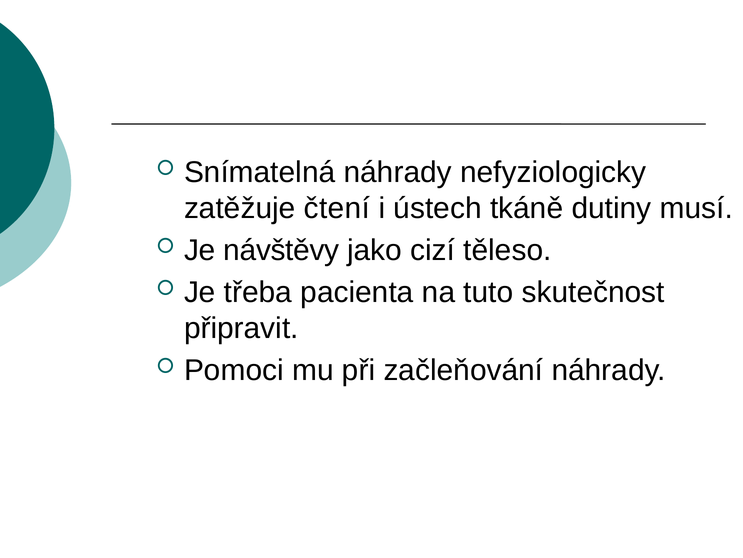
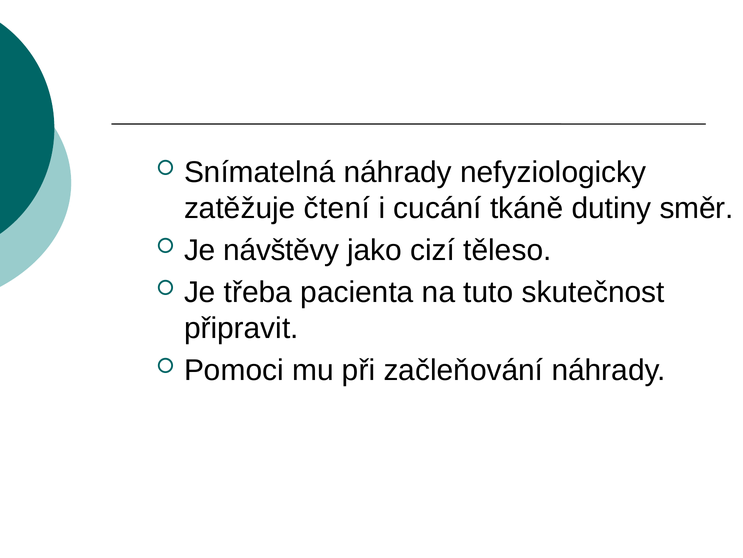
ústech: ústech -> cucání
musí: musí -> směr
